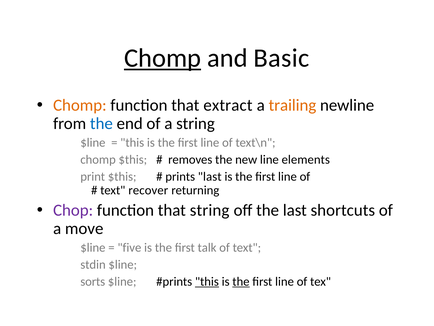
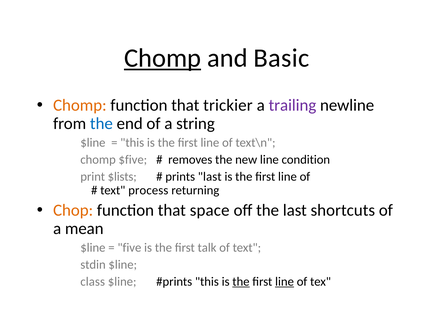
extract: extract -> trickier
trailing colour: orange -> purple
chomp $this: $this -> $five
elements: elements -> condition
print $this: $this -> $lists
recover: recover -> process
Chop colour: purple -> orange
that string: string -> space
move: move -> mean
sorts: sorts -> class
this at (207, 281) underline: present -> none
line at (285, 281) underline: none -> present
